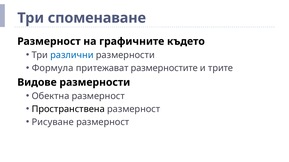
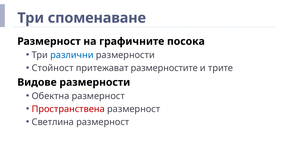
където: където -> посока
Формула: Формула -> Стойност
Пространствена colour: black -> red
Рисуване: Рисуване -> Светлина
